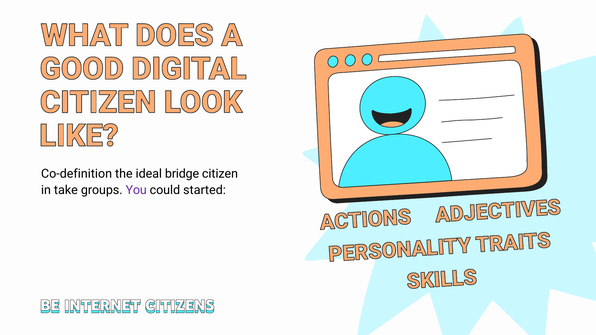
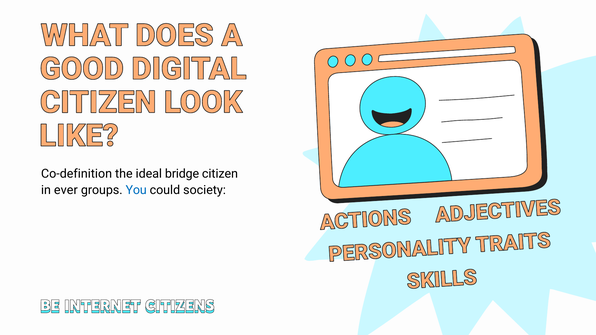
take: take -> ever
You colour: purple -> blue
started: started -> society
